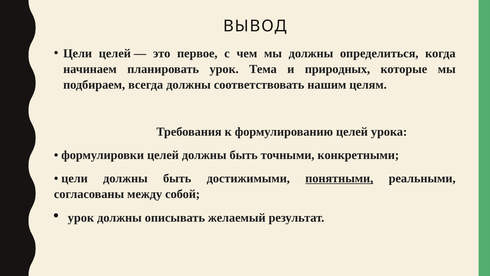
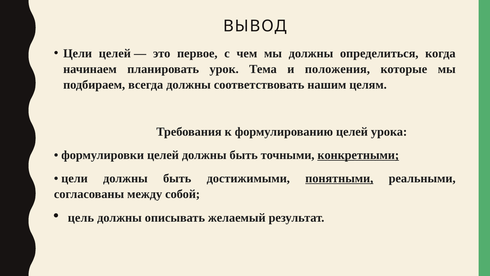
природных: природных -> положения
конкретными underline: none -> present
урок at (81, 217): урок -> цель
